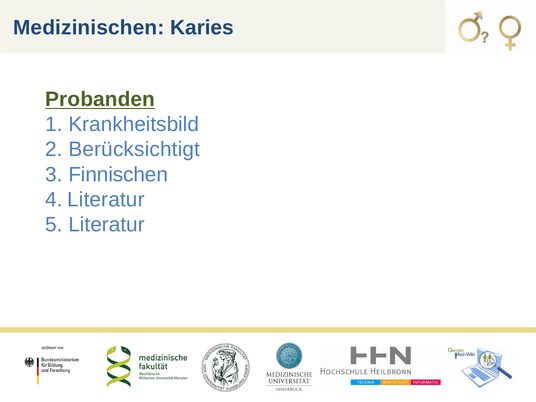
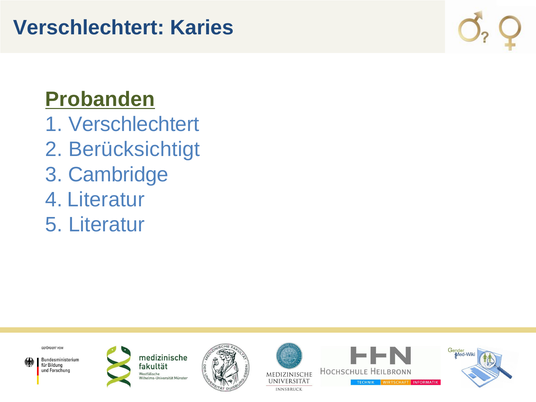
Medizinischen at (89, 28): Medizinischen -> Verschlechtert
1 Krankheitsbild: Krankheitsbild -> Verschlechtert
Finnischen: Finnischen -> Cambridge
